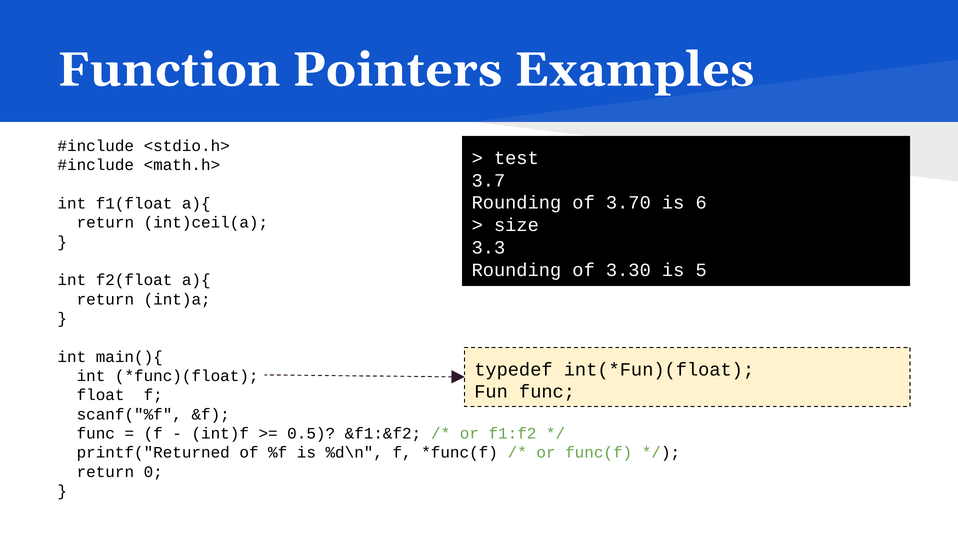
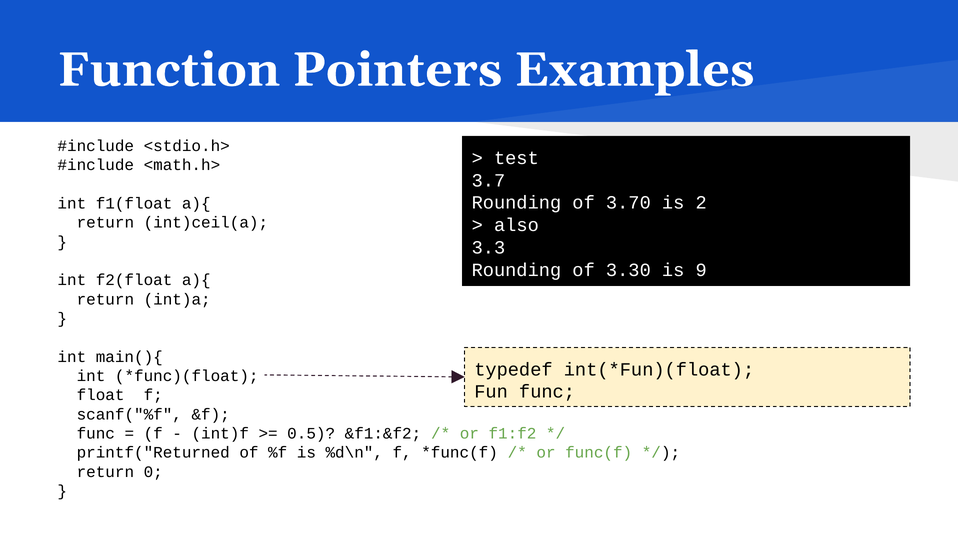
6: 6 -> 2
size: size -> also
5: 5 -> 9
